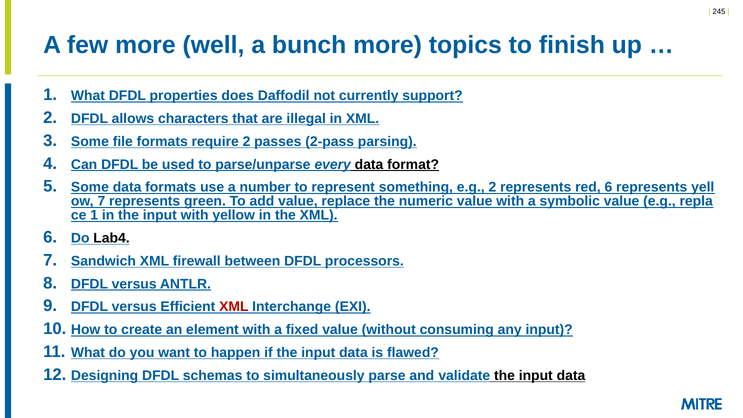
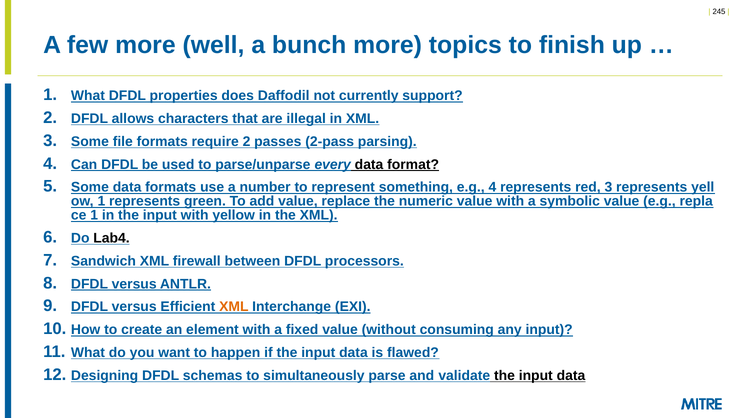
e.g 2: 2 -> 4
red 6: 6 -> 3
7 at (101, 201): 7 -> 1
XML at (234, 307) colour: red -> orange
